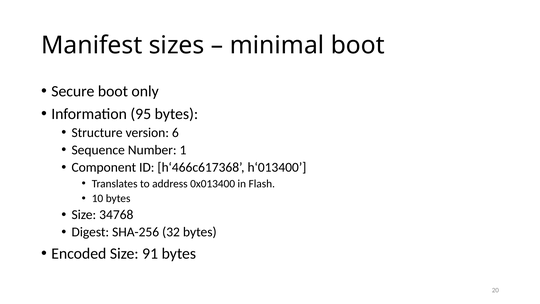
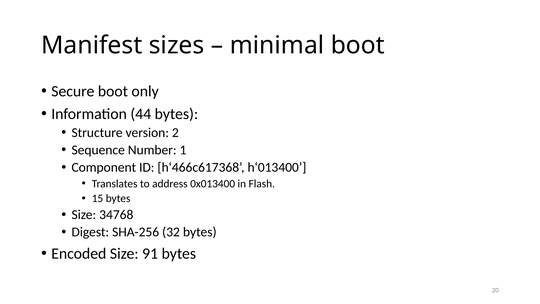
95: 95 -> 44
6: 6 -> 2
10: 10 -> 15
